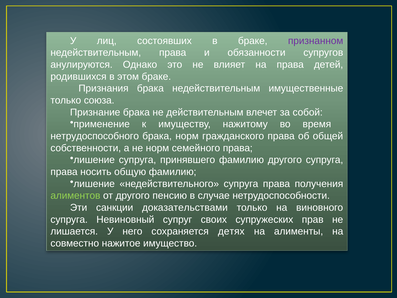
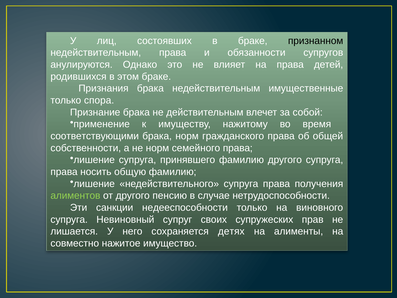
признанном colour: purple -> black
союза: союза -> спора
нетрудоспособного: нетрудоспособного -> соответствующими
доказательствами: доказательствами -> недееспособности
